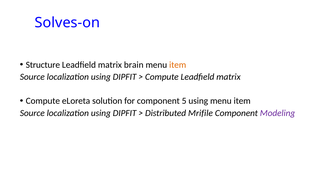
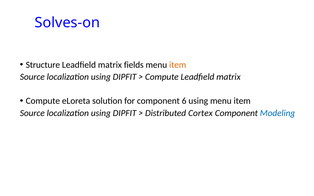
brain: brain -> fields
5: 5 -> 6
Mrifile: Mrifile -> Cortex
Modeling colour: purple -> blue
